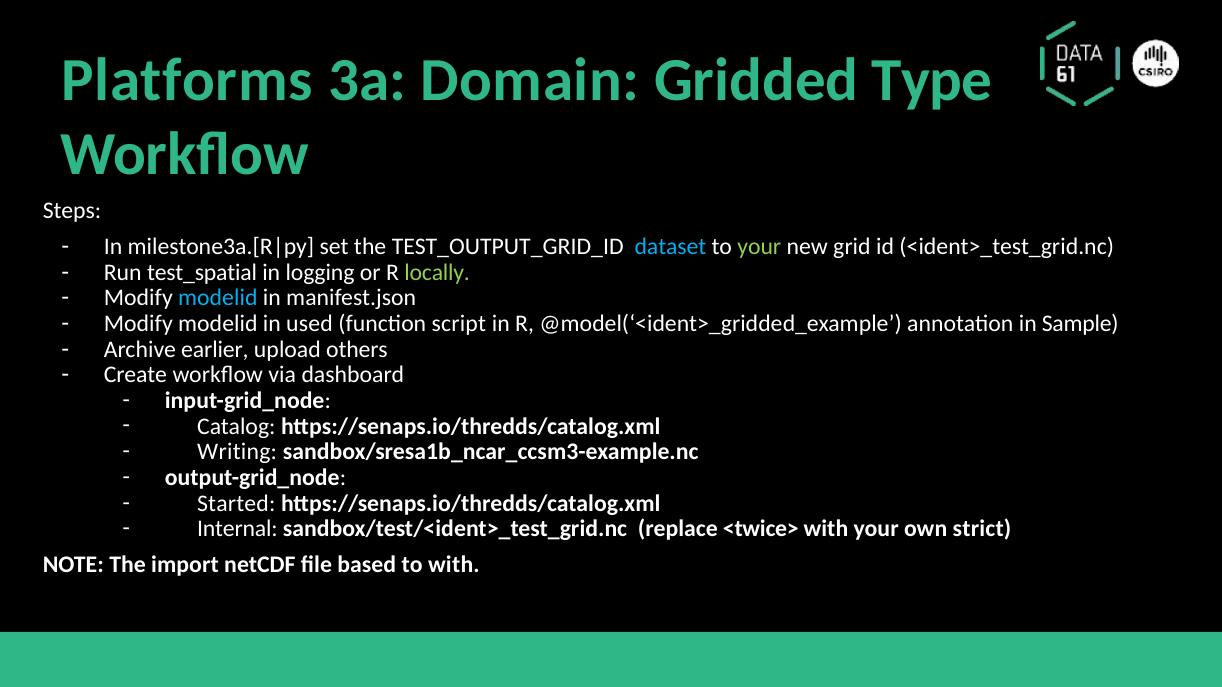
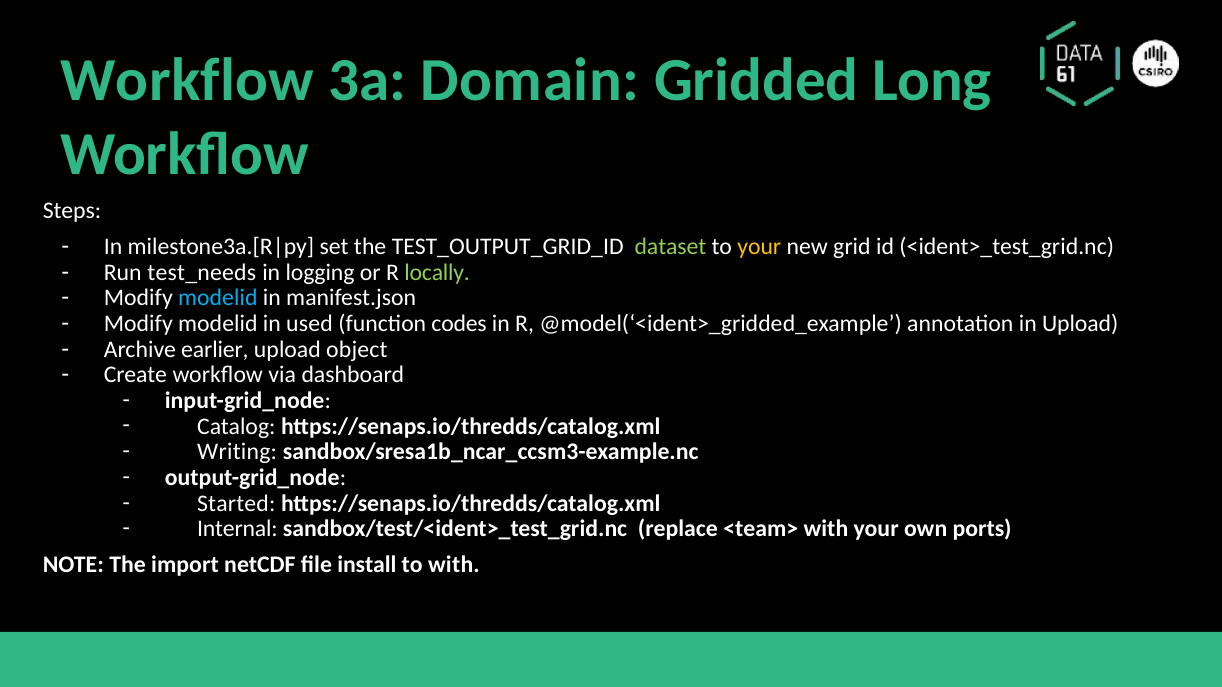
Platforms at (187, 81): Platforms -> Workflow
Type: Type -> Long
dataset colour: light blue -> light green
your at (759, 247) colour: light green -> yellow
test_spatial: test_spatial -> test_needs
script: script -> codes
in Sample: Sample -> Upload
others: others -> object
<twice>: <twice> -> <team>
strict: strict -> ports
based: based -> install
